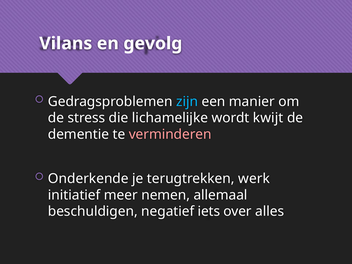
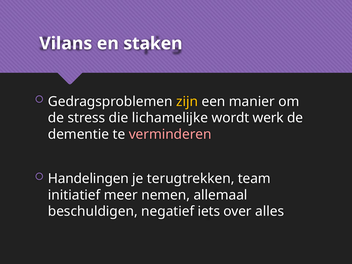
gevolg: gevolg -> staken
zijn colour: light blue -> yellow
kwijt: kwijt -> werk
Onderkende: Onderkende -> Handelingen
werk: werk -> team
